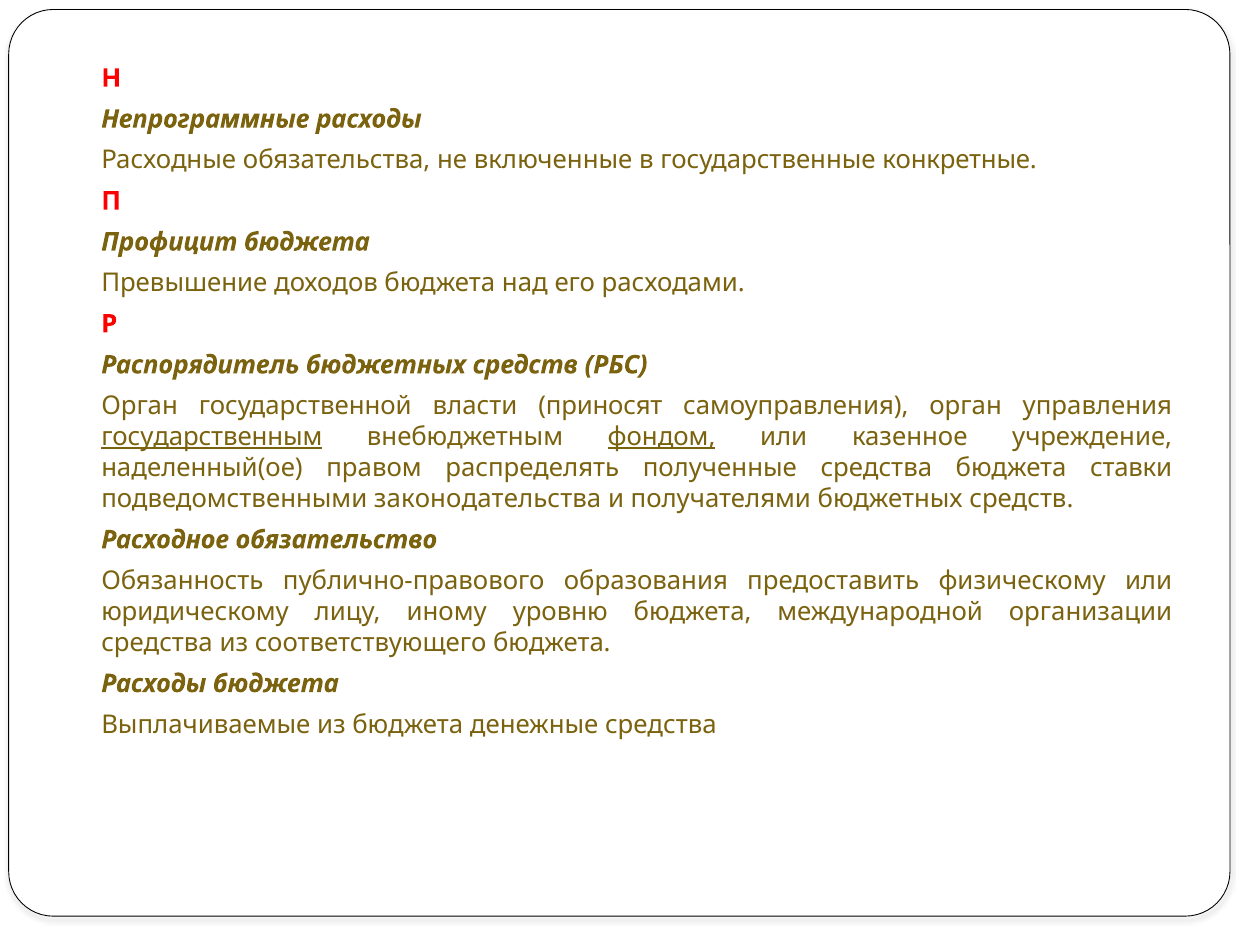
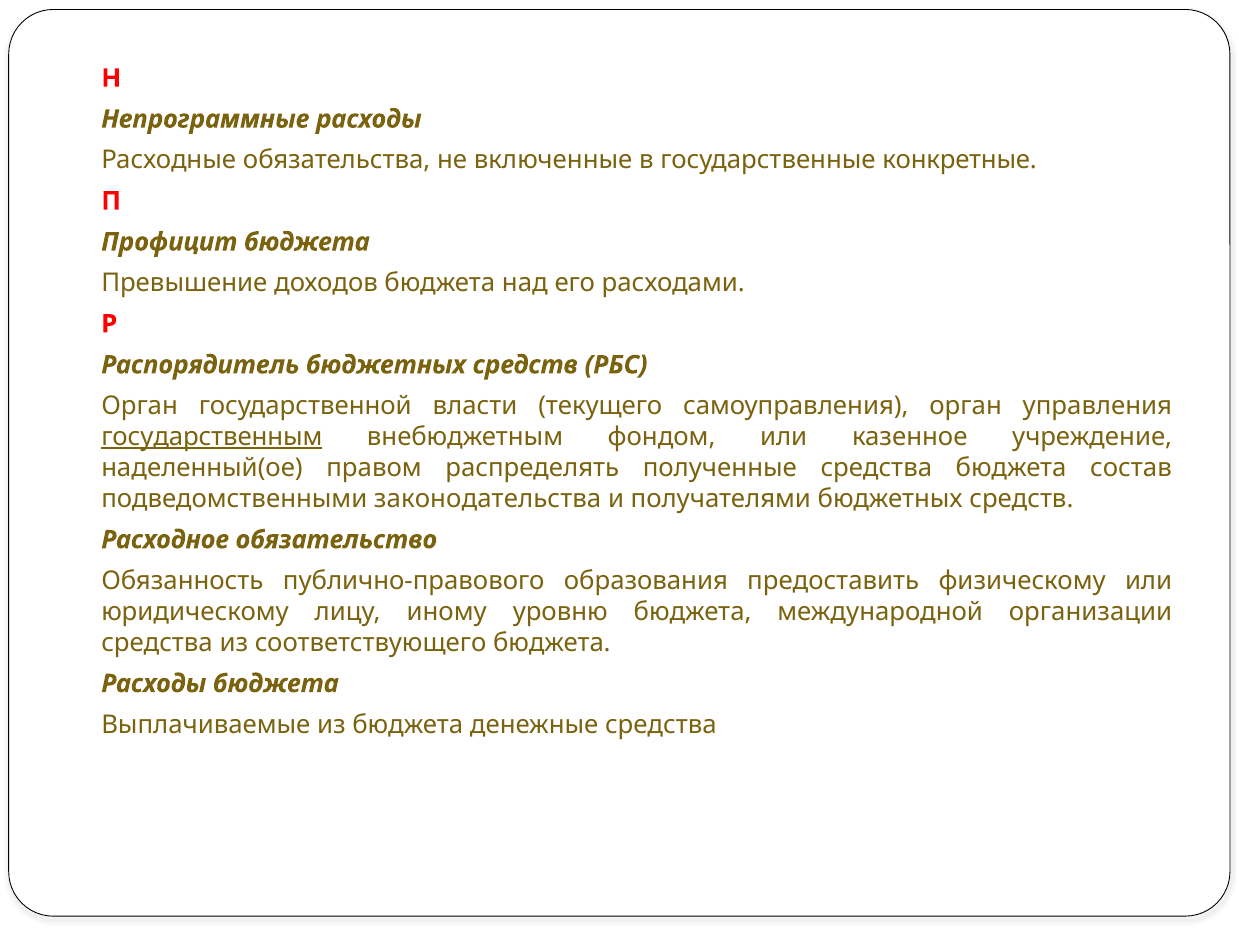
приносят: приносят -> текущего
фондом underline: present -> none
ставки: ставки -> состав
